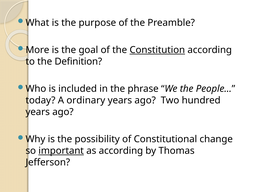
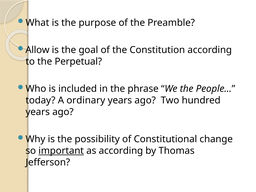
More: More -> Allow
Constitution underline: present -> none
Definition: Definition -> Perpetual
